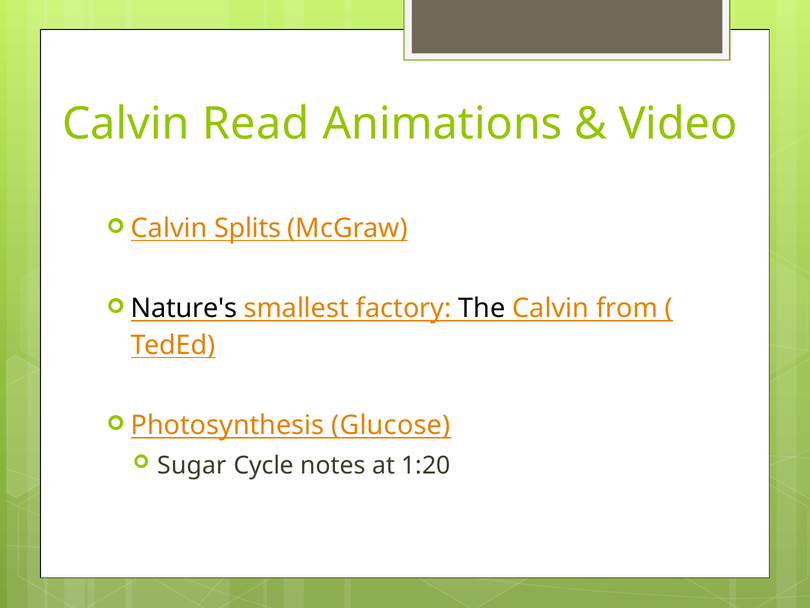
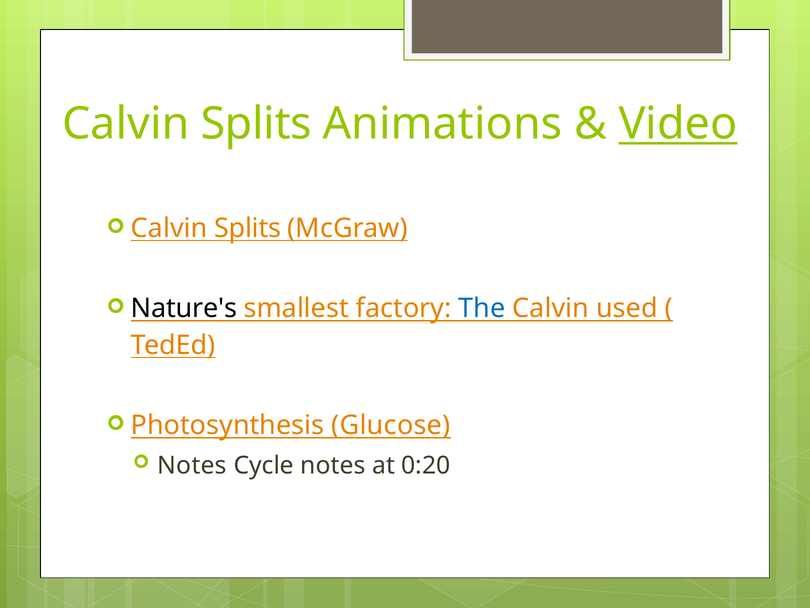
Read at (256, 124): Read -> Splits
Video underline: none -> present
The colour: black -> blue
from: from -> used
Sugar at (192, 465): Sugar -> Notes
1:20: 1:20 -> 0:20
